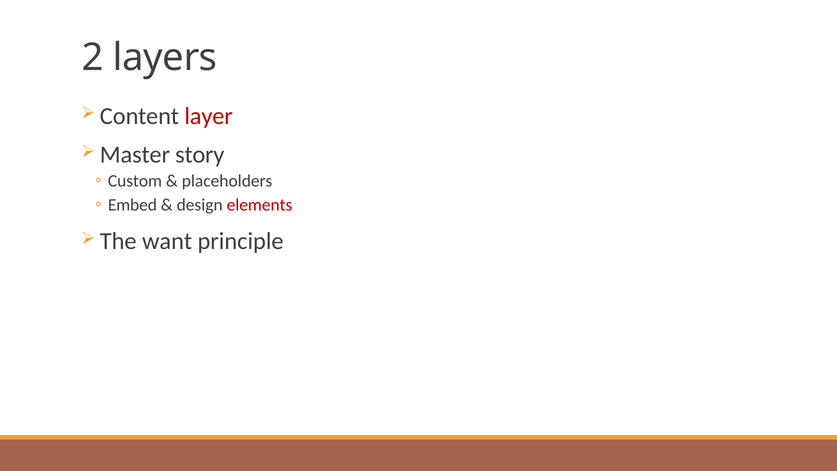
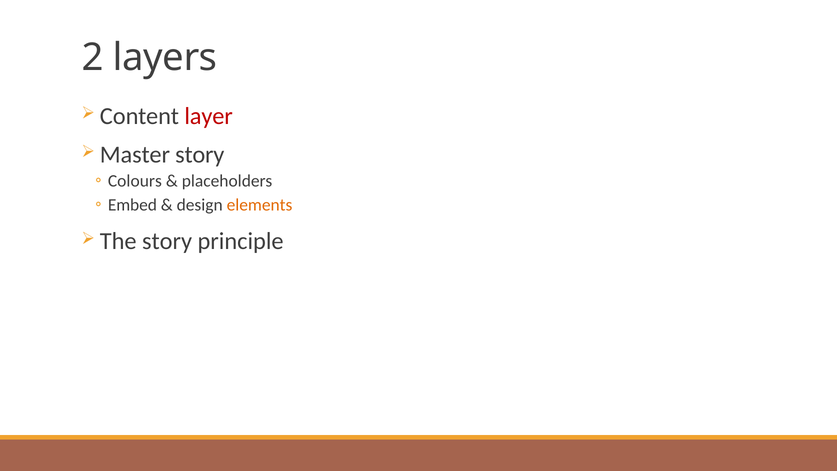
Custom: Custom -> Colours
elements colour: red -> orange
The want: want -> story
